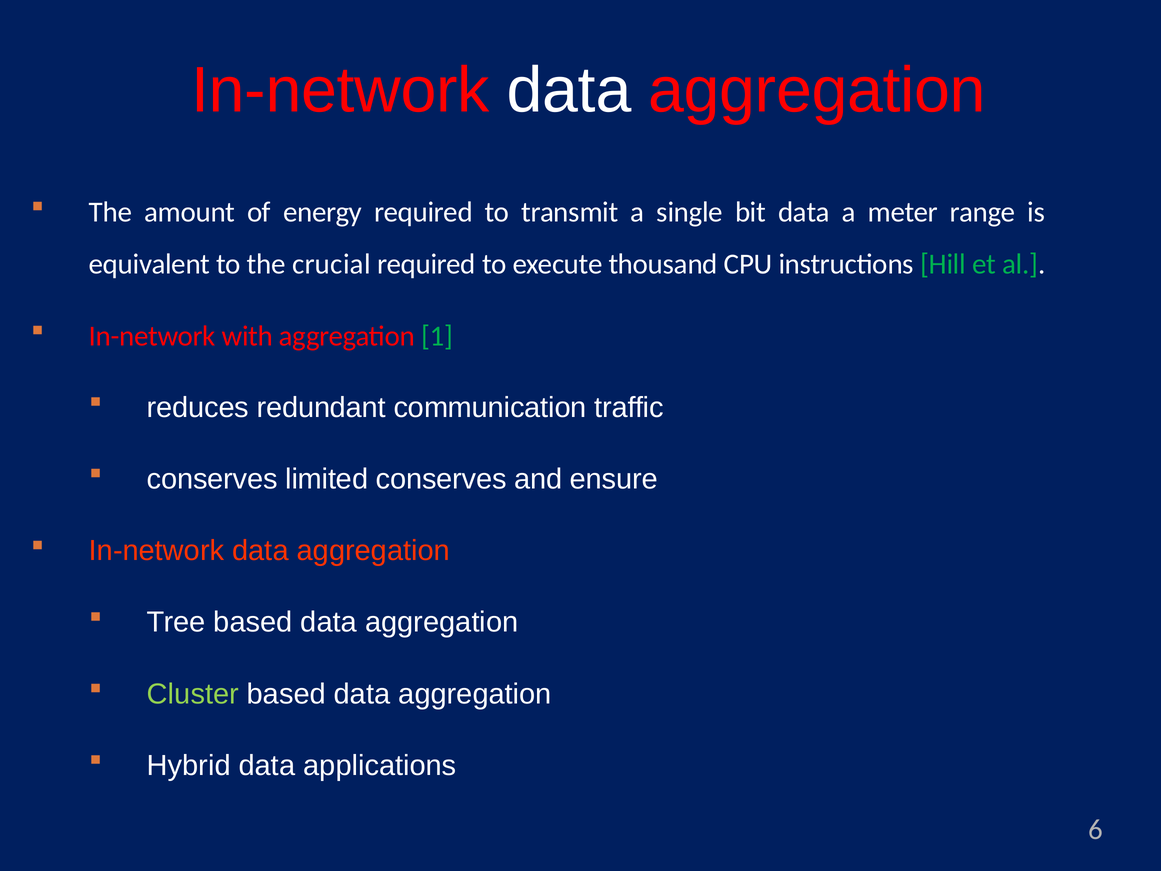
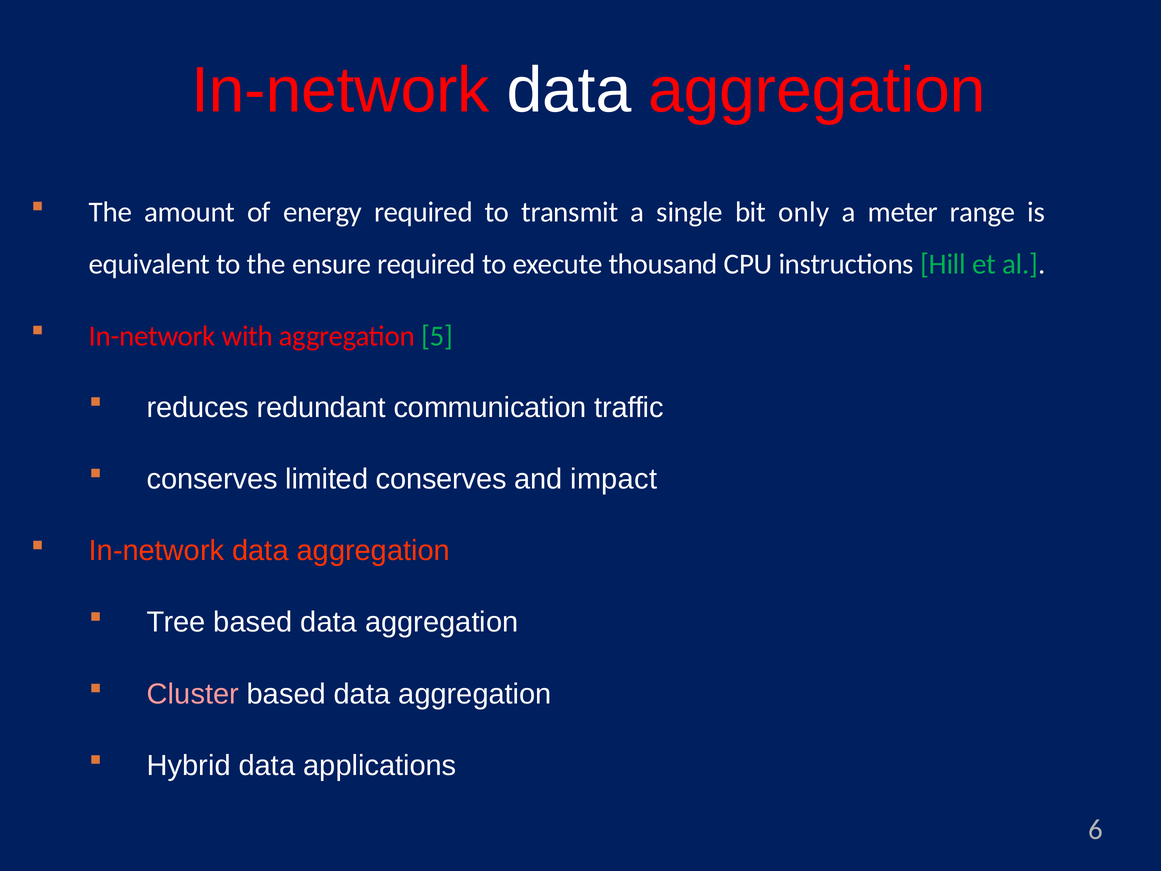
bit data: data -> only
crucial: crucial -> ensure
1: 1 -> 5
ensure: ensure -> impact
Cluster colour: light green -> pink
